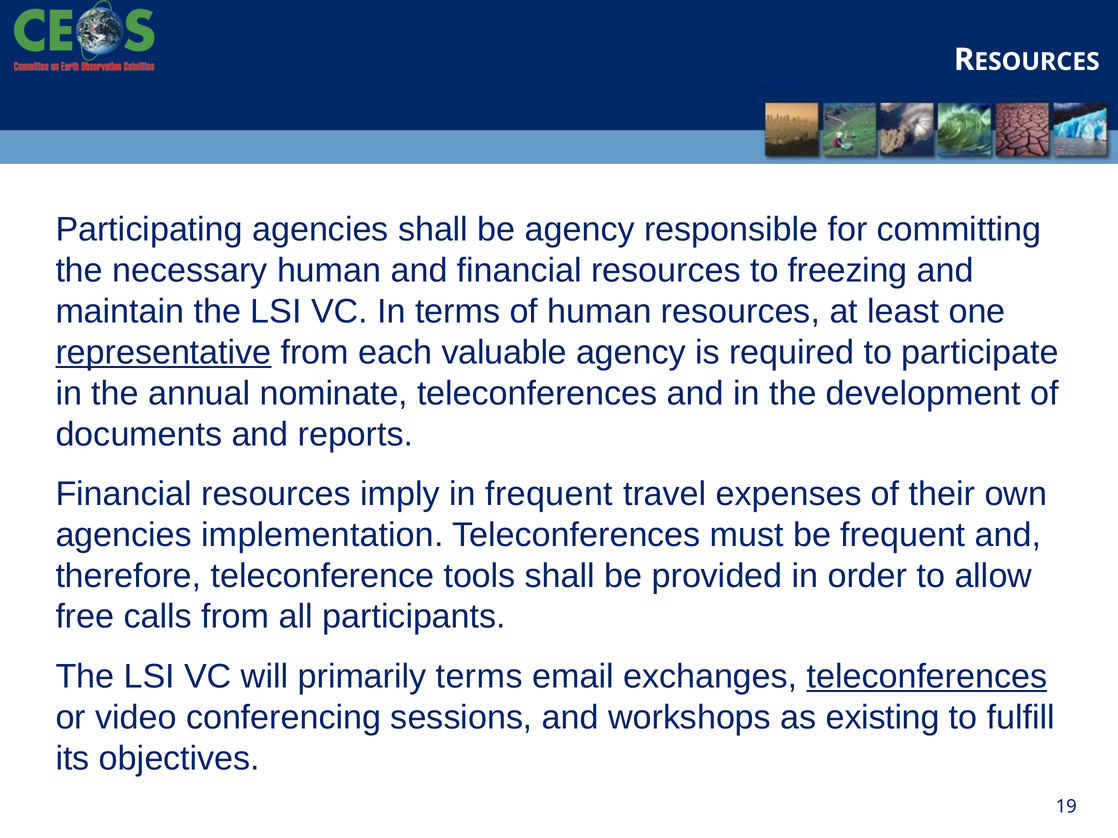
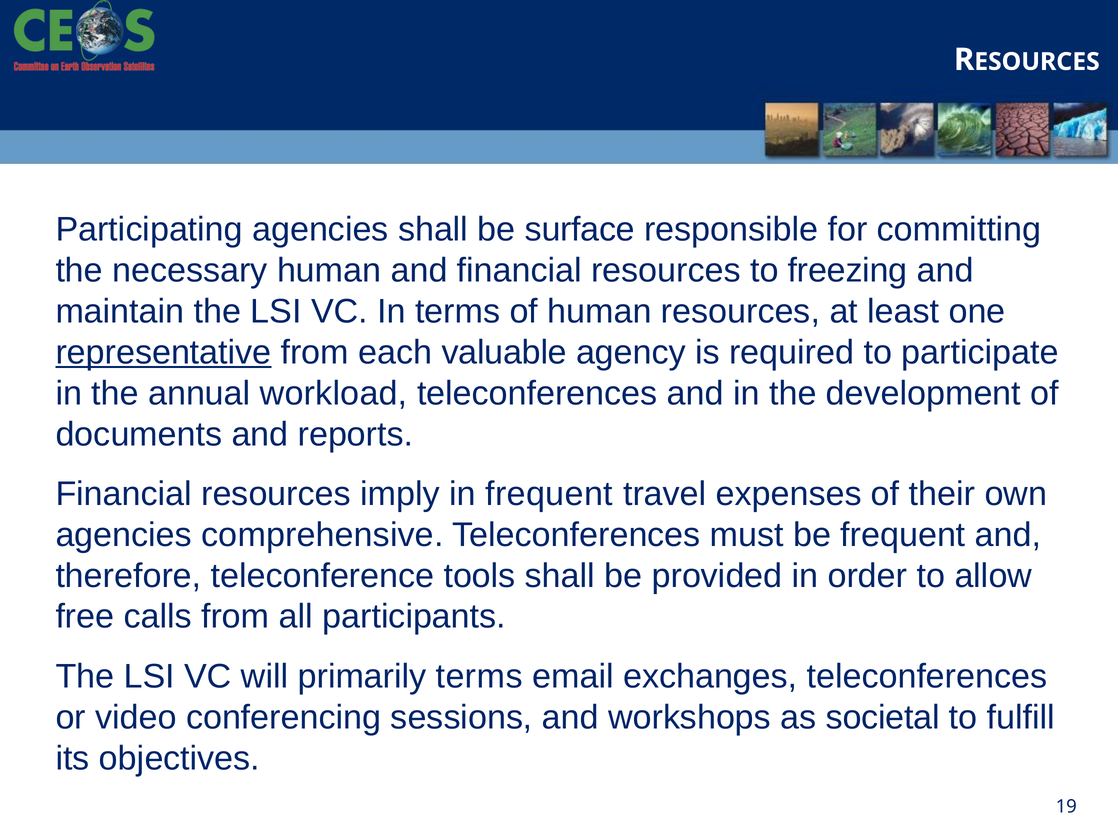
be agency: agency -> surface
nominate: nominate -> workload
implementation: implementation -> comprehensive
teleconferences at (927, 677) underline: present -> none
existing: existing -> societal
